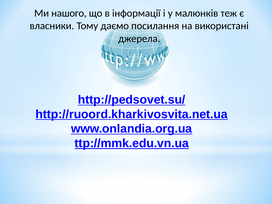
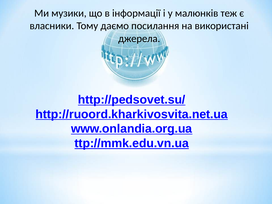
нашого: нашого -> музики
